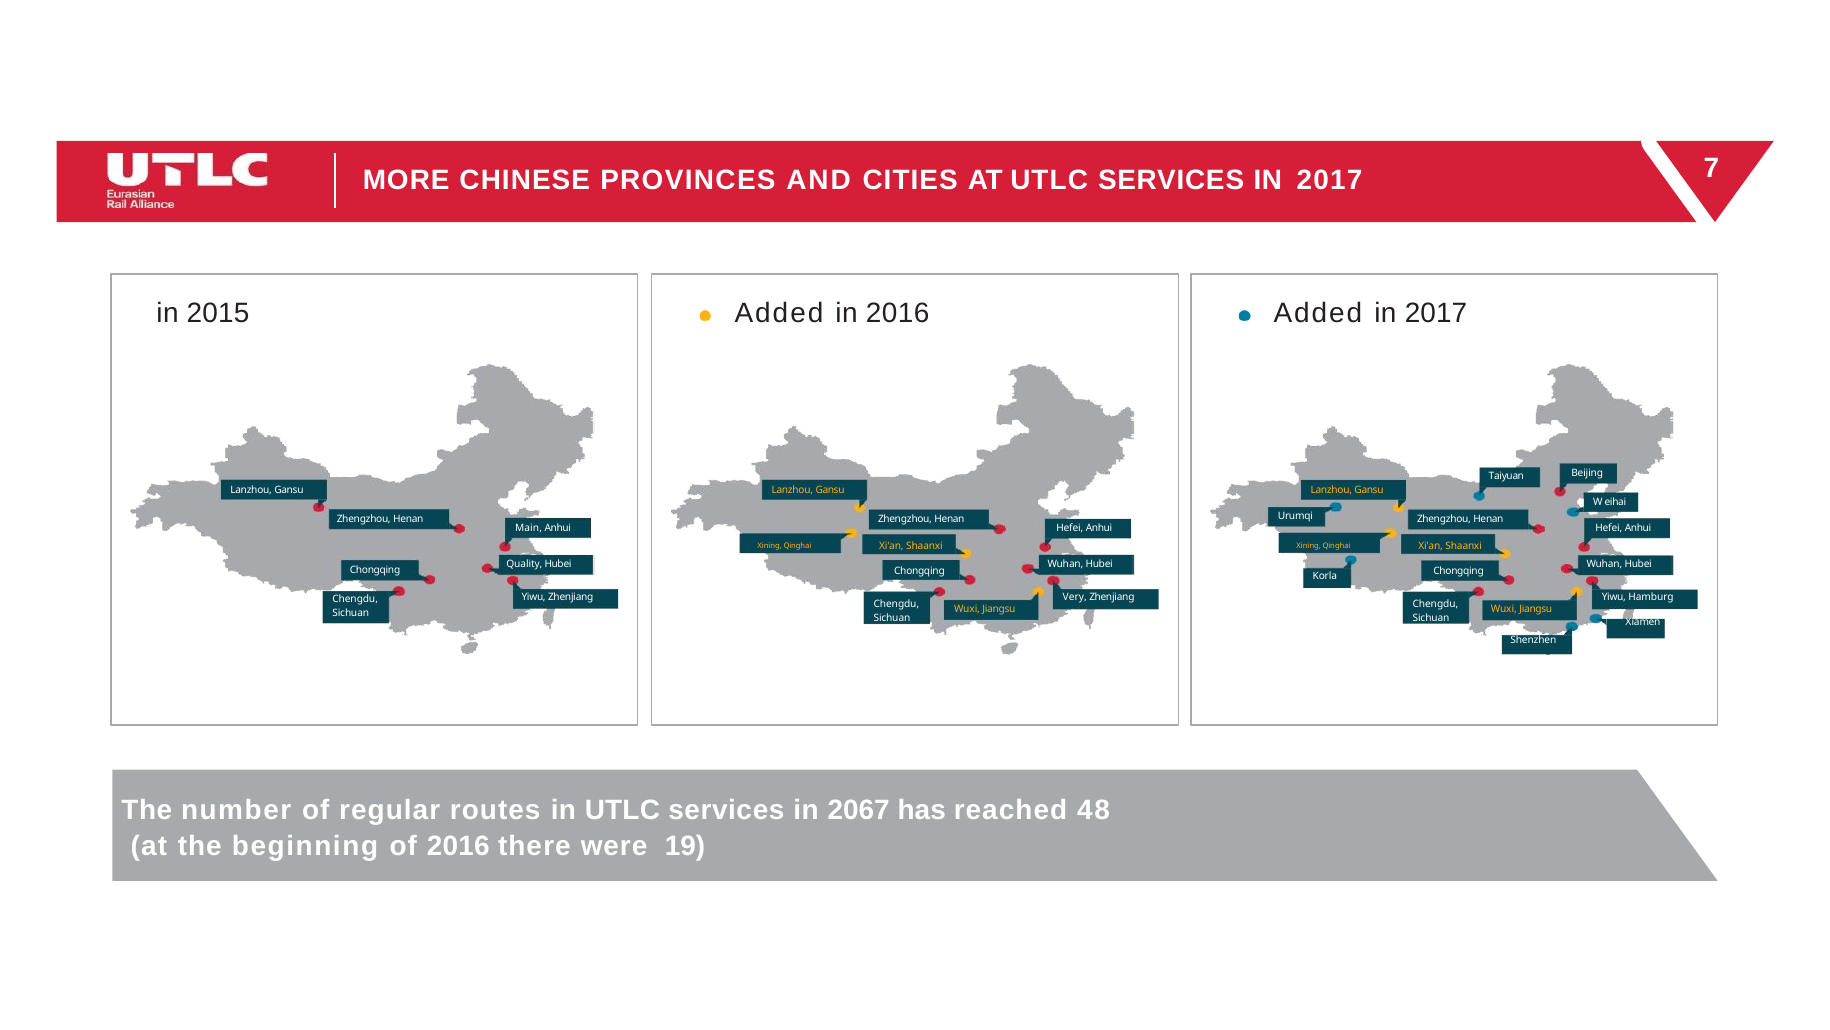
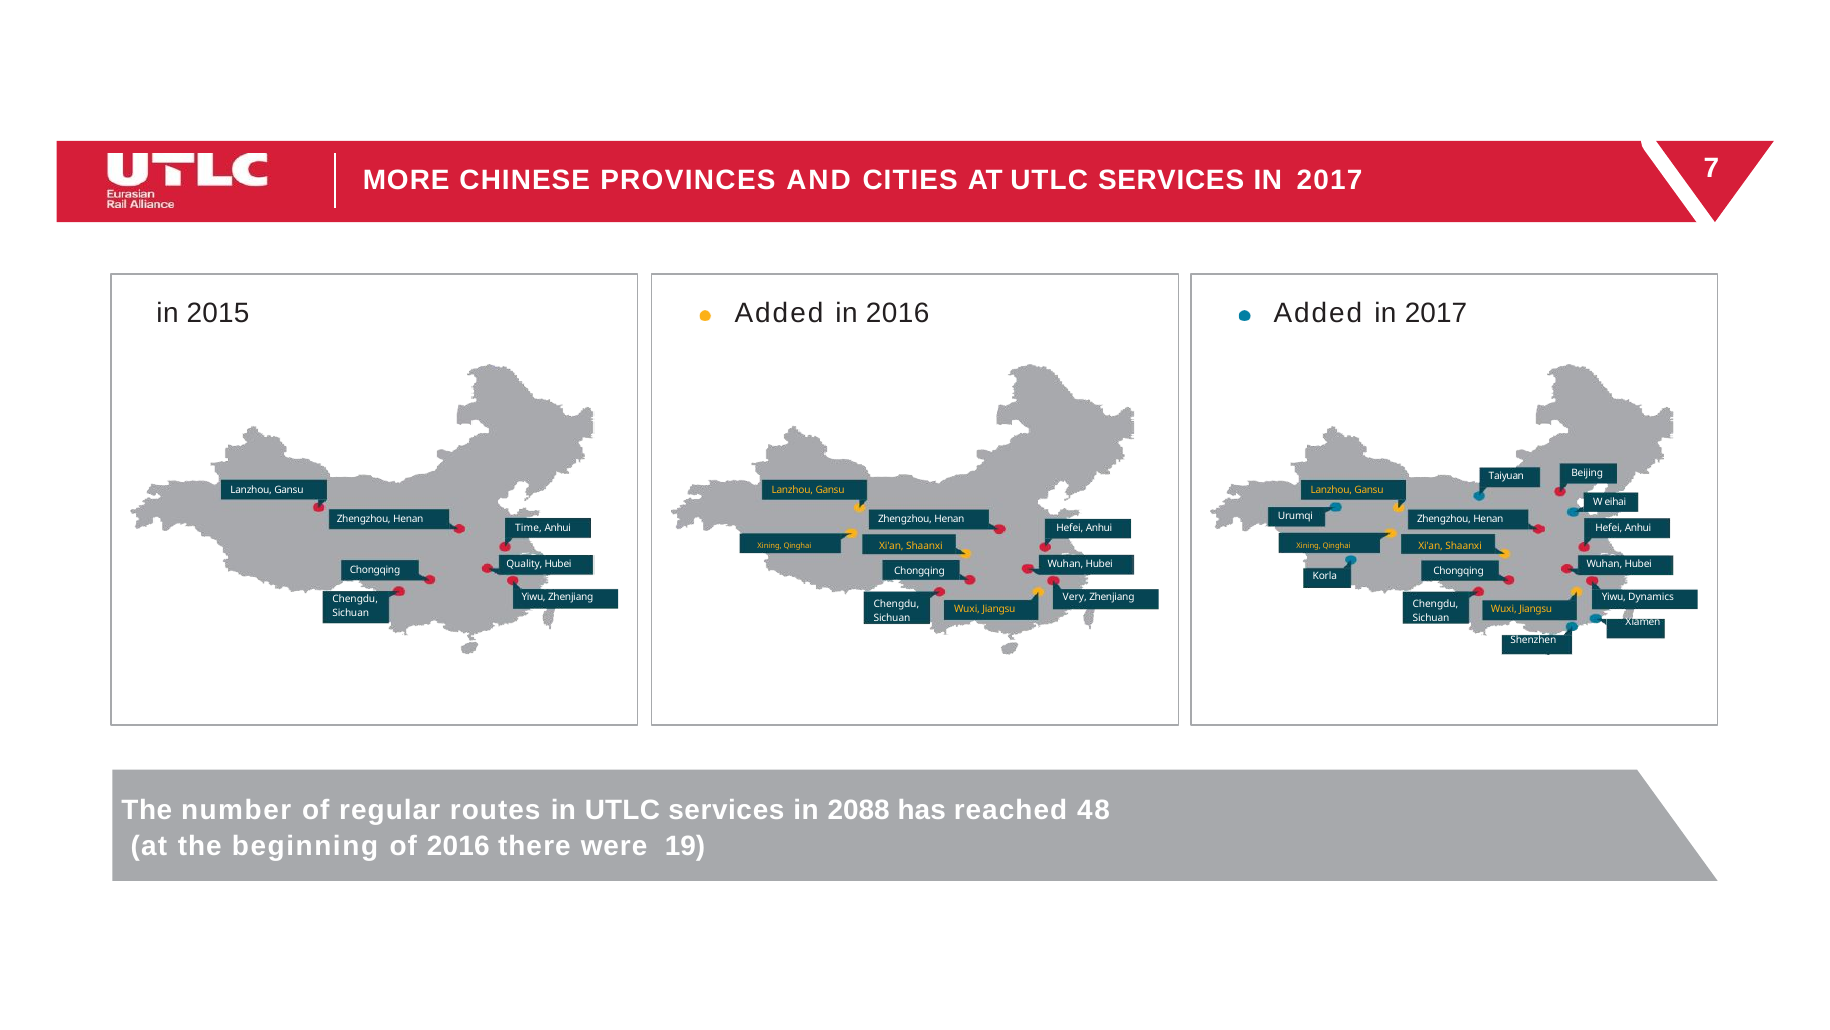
Main: Main -> Time
Hamburg: Hamburg -> Dynamics
2067: 2067 -> 2088
